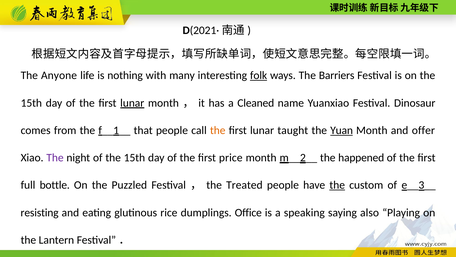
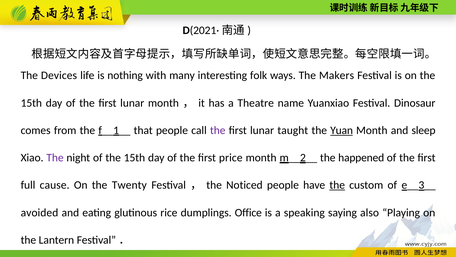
Anyone: Anyone -> Devices
folk underline: present -> none
Barriers: Barriers -> Makers
lunar at (132, 103) underline: present -> none
Cleaned: Cleaned -> Theatre
the at (218, 130) colour: orange -> purple
offer: offer -> sleep
bottle: bottle -> cause
Puzzled: Puzzled -> Twenty
Treated: Treated -> Noticed
resisting: resisting -> avoided
